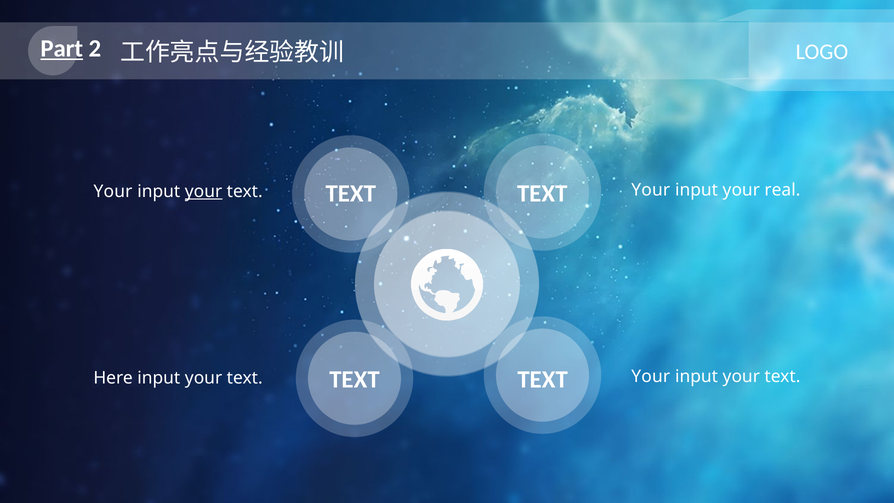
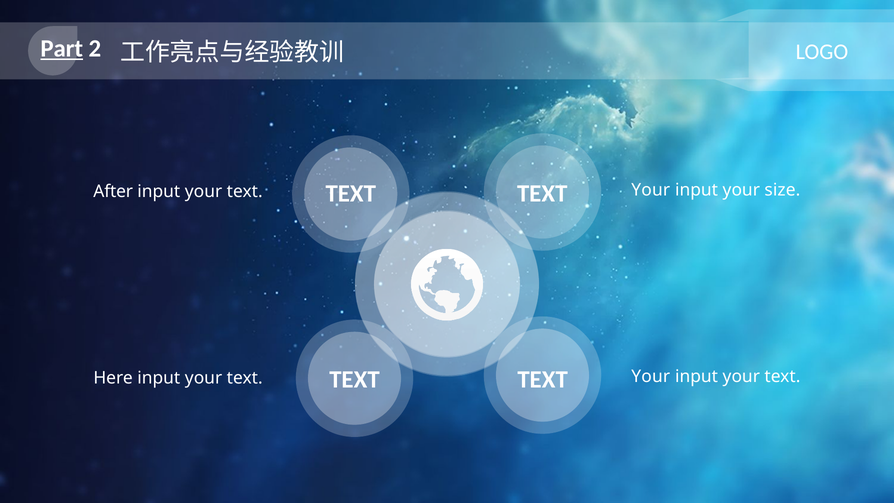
Your at (113, 191): Your -> After
your at (204, 191) underline: present -> none
real: real -> size
